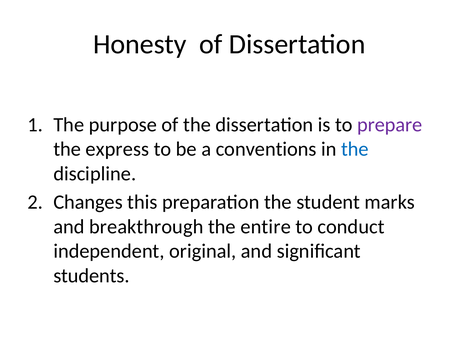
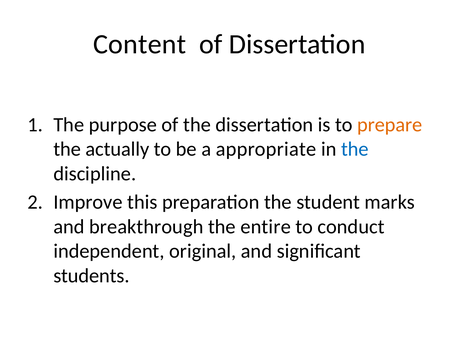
Honesty: Honesty -> Content
prepare colour: purple -> orange
express: express -> actually
conventions: conventions -> appropriate
Changes: Changes -> Improve
